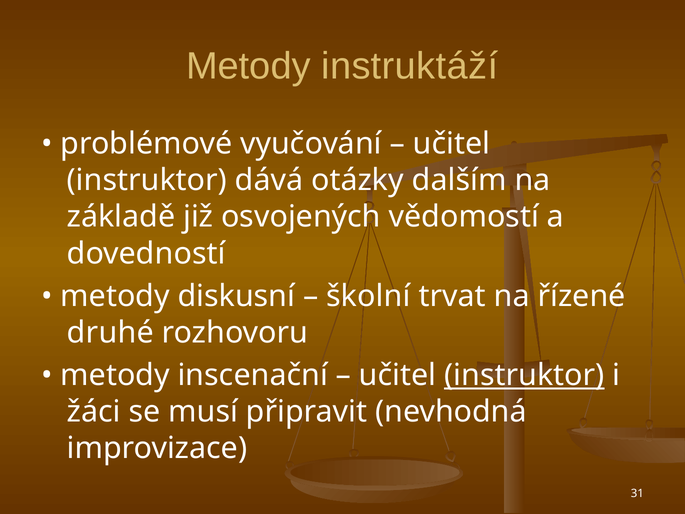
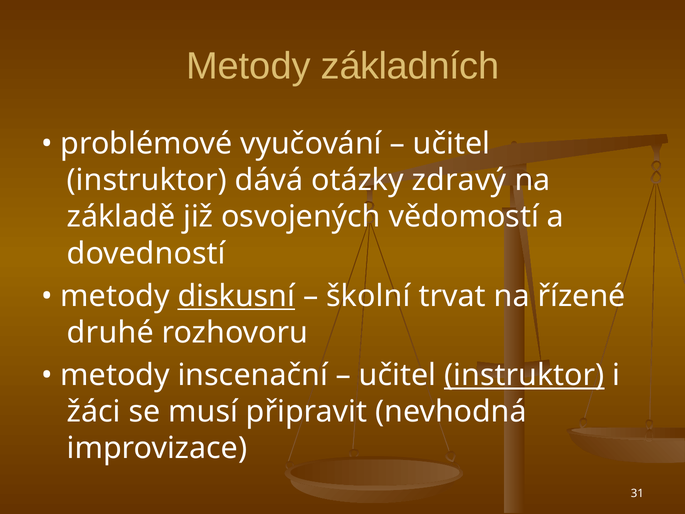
instruktáží: instruktáží -> základních
dalším: dalším -> zdravý
diskusní underline: none -> present
